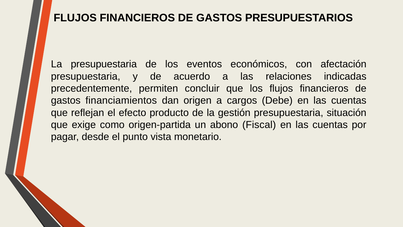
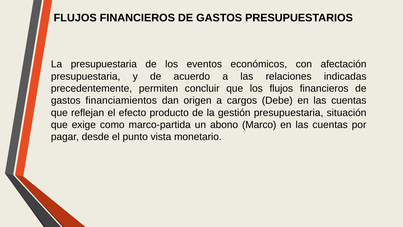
origen-partida: origen-partida -> marco-partida
Fiscal: Fiscal -> Marco
